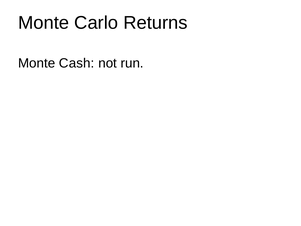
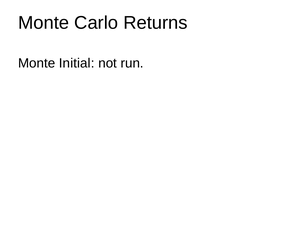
Cash: Cash -> Initial
